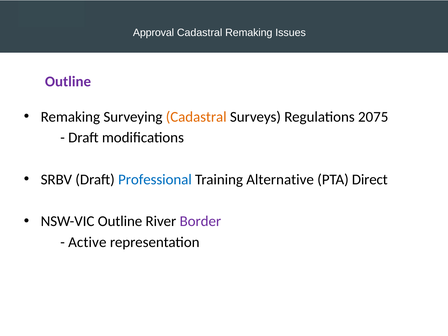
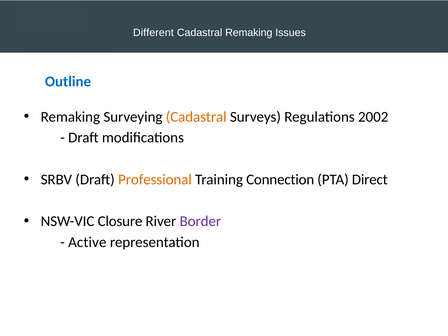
Approval: Approval -> Different
Outline at (68, 81) colour: purple -> blue
2075: 2075 -> 2002
Professional colour: blue -> orange
Alternative: Alternative -> Connection
NSW-VIC Outline: Outline -> Closure
